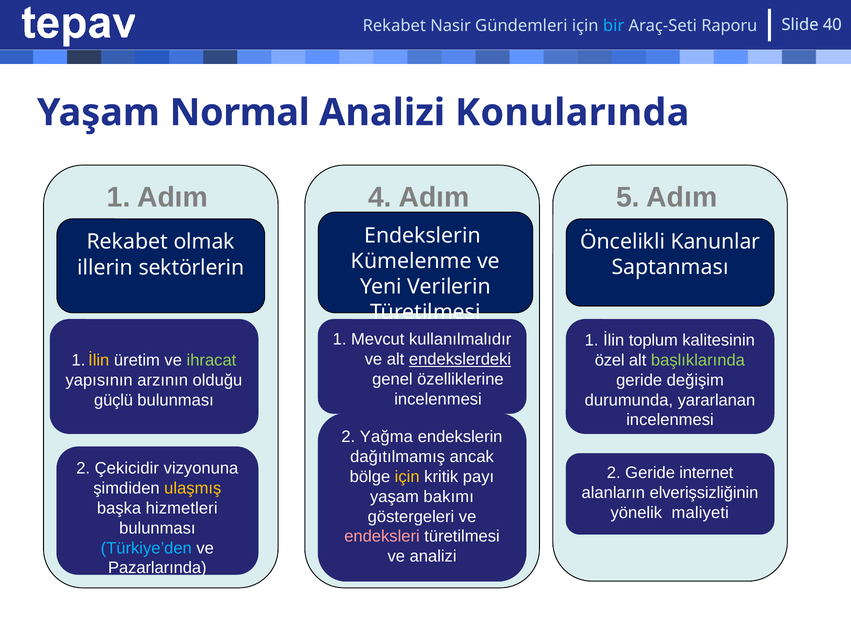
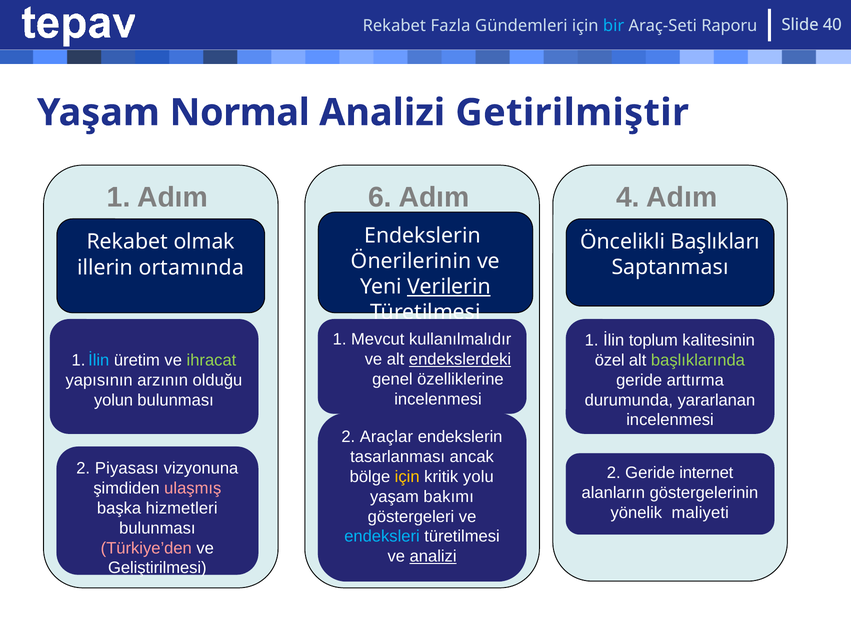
Nasir: Nasir -> Fazla
Konularında: Konularında -> Getirilmiştir
4: 4 -> 6
5: 5 -> 4
Kanunlar: Kanunlar -> Başlıkları
Kümelenme: Kümelenme -> Önerilerinin
sektörlerin: sektörlerin -> ortamında
Verilerin underline: none -> present
İlin at (99, 360) colour: yellow -> light blue
değişim: değişim -> arttırma
güçlü: güçlü -> yolun
Yağma: Yağma -> Araçlar
dağıtılmamış: dağıtılmamış -> tasarlanması
Çekicidir: Çekicidir -> Piyasası
payı: payı -> yolu
ulaşmış colour: yellow -> pink
elverişsizliğinin: elverişsizliğinin -> göstergelerinin
endeksleri colour: pink -> light blue
Türkiye’den colour: light blue -> pink
analizi at (433, 556) underline: none -> present
Pazarlarında: Pazarlarında -> Geliştirilmesi
